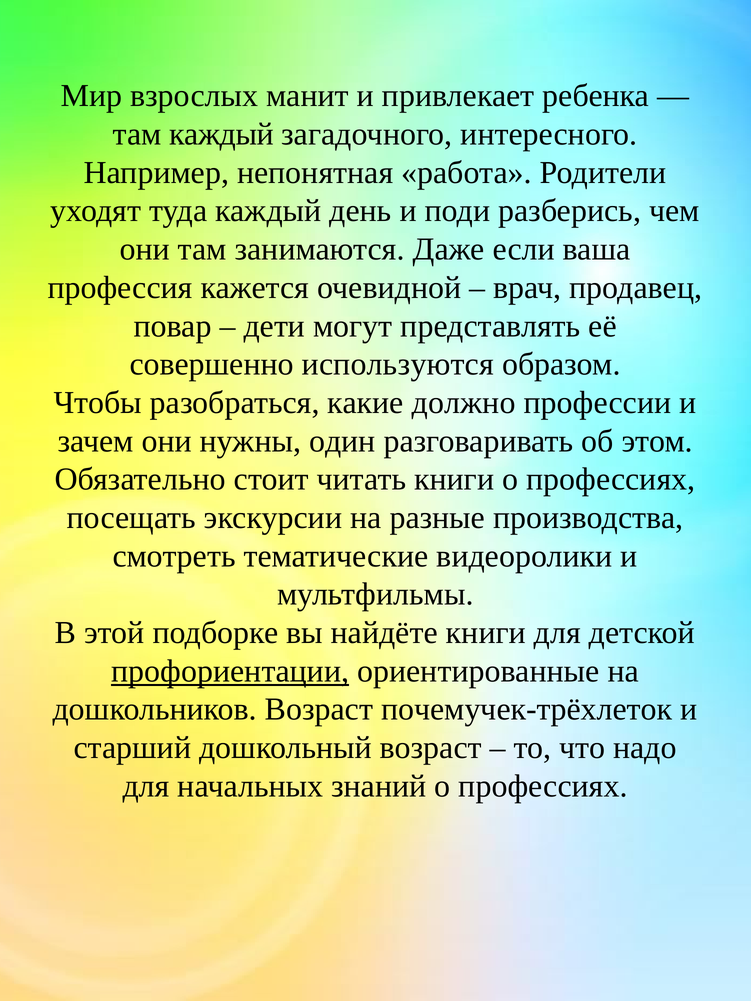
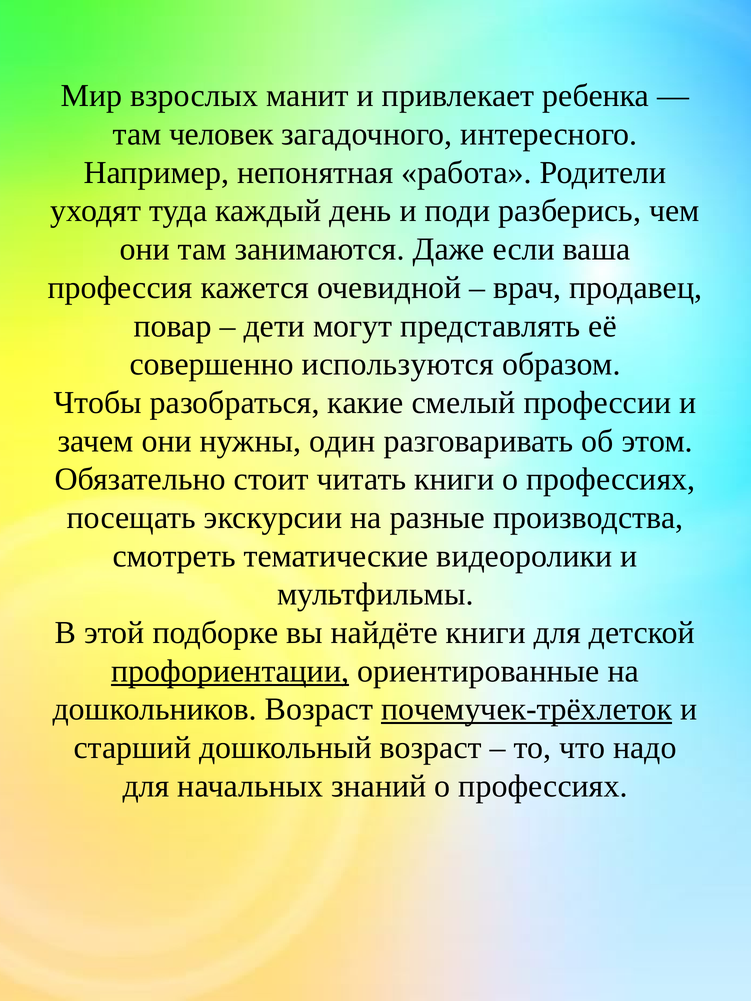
там каждый: каждый -> человек
должно: должно -> смелый
почемучек-трёхлеток underline: none -> present
